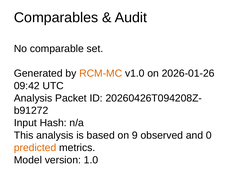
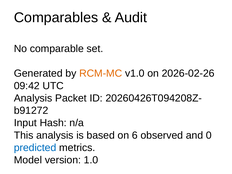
2026-01-26: 2026-01-26 -> 2026-02-26
9: 9 -> 6
predicted colour: orange -> blue
